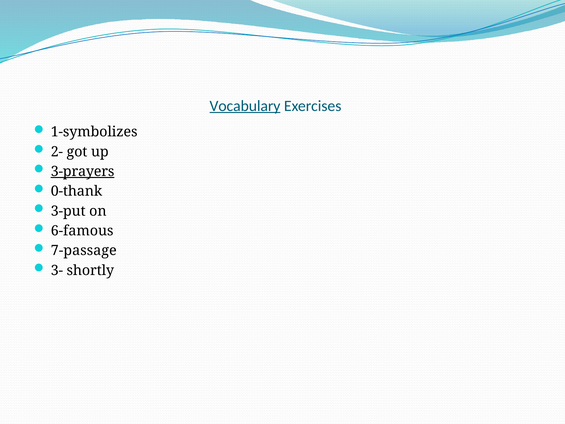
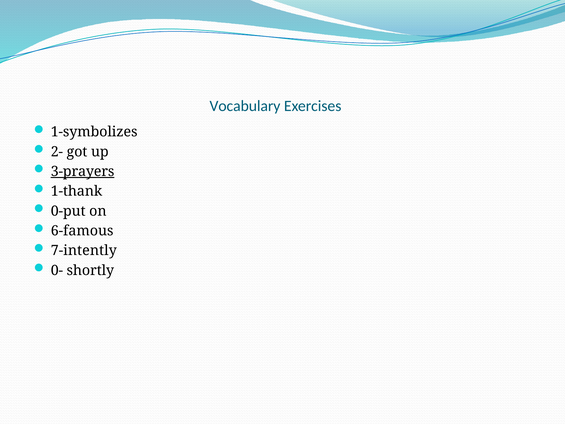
Vocabulary underline: present -> none
0-thank: 0-thank -> 1-thank
3-put: 3-put -> 0-put
7-passage: 7-passage -> 7-intently
3-: 3- -> 0-
